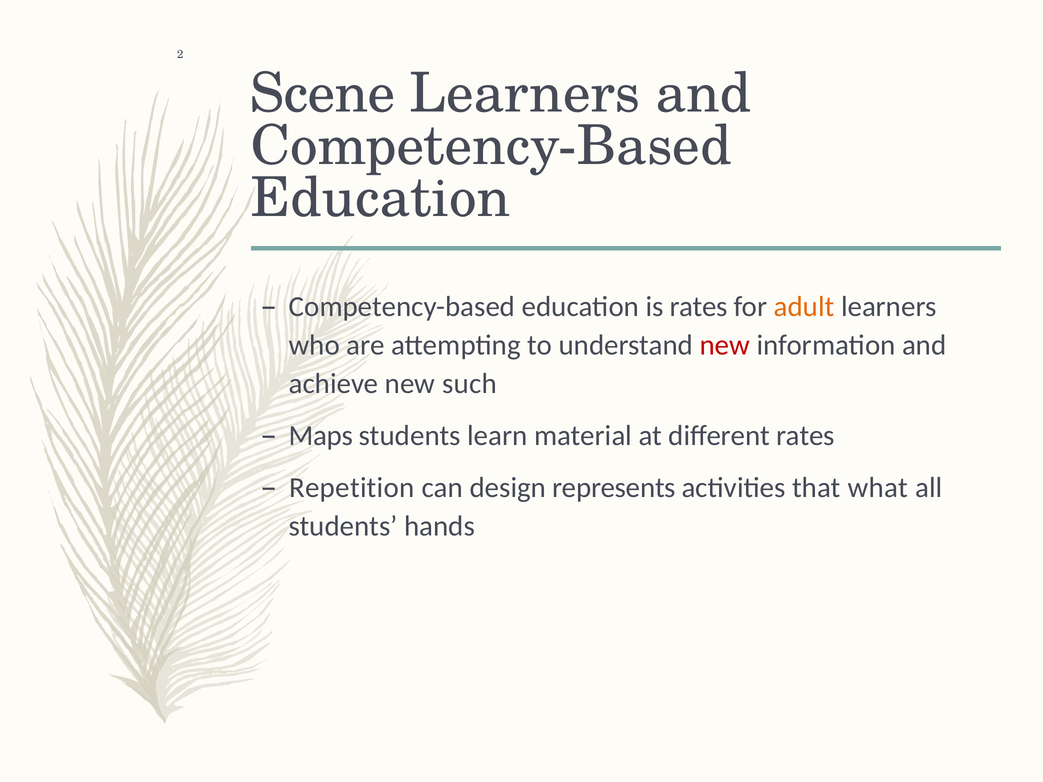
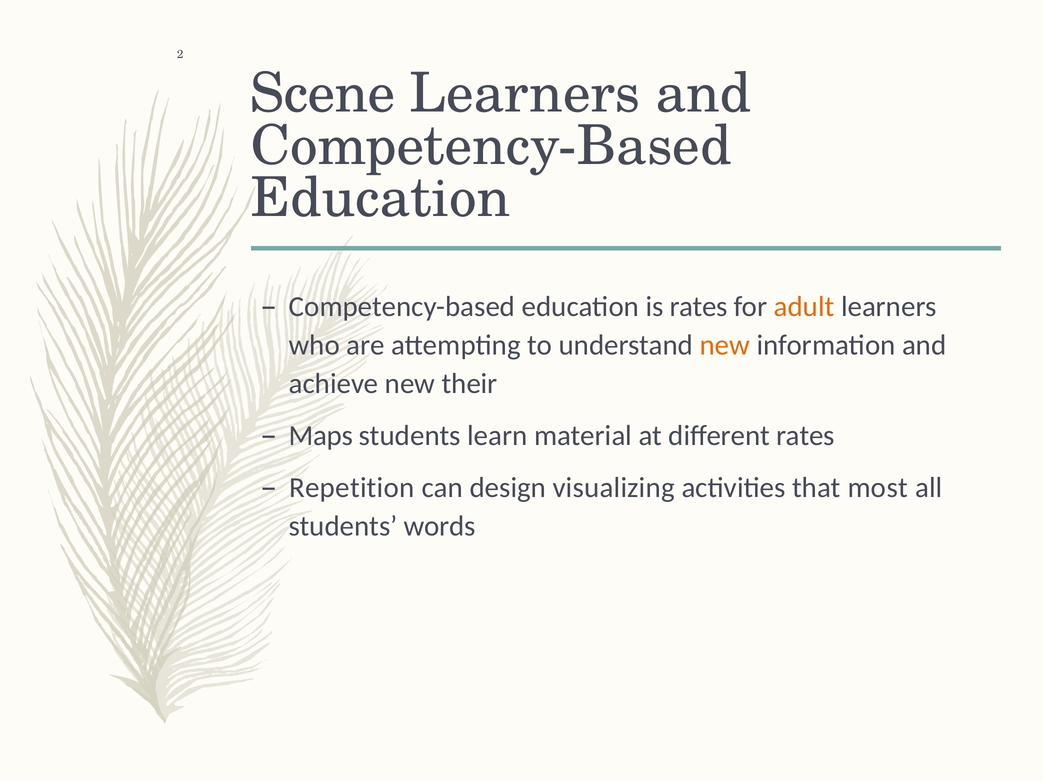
new at (725, 345) colour: red -> orange
such: such -> their
represents: represents -> visualizing
what: what -> most
hands: hands -> words
